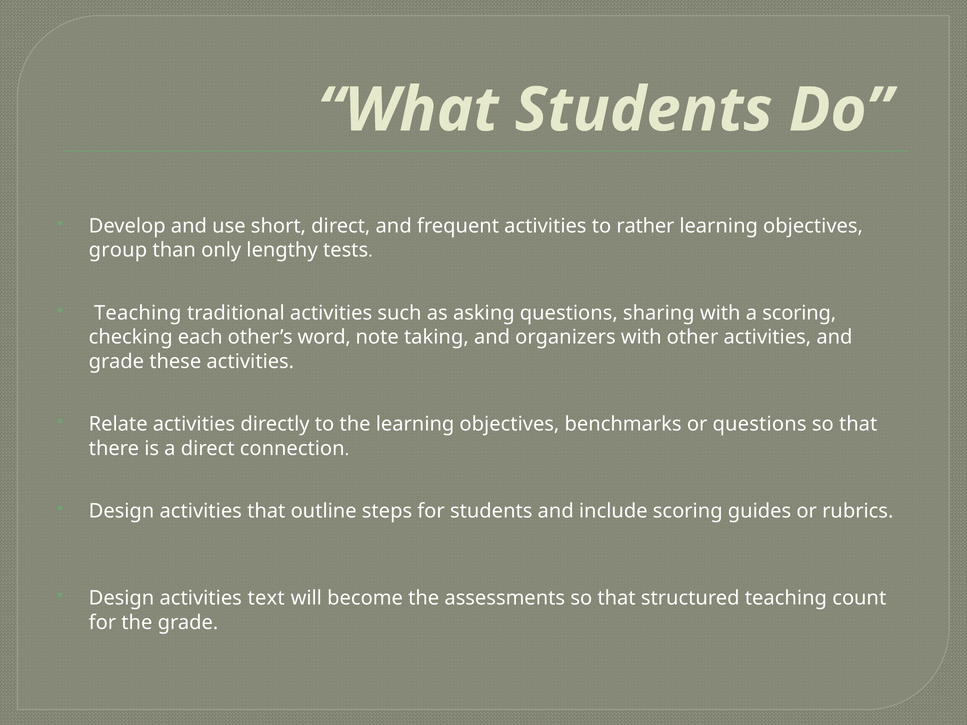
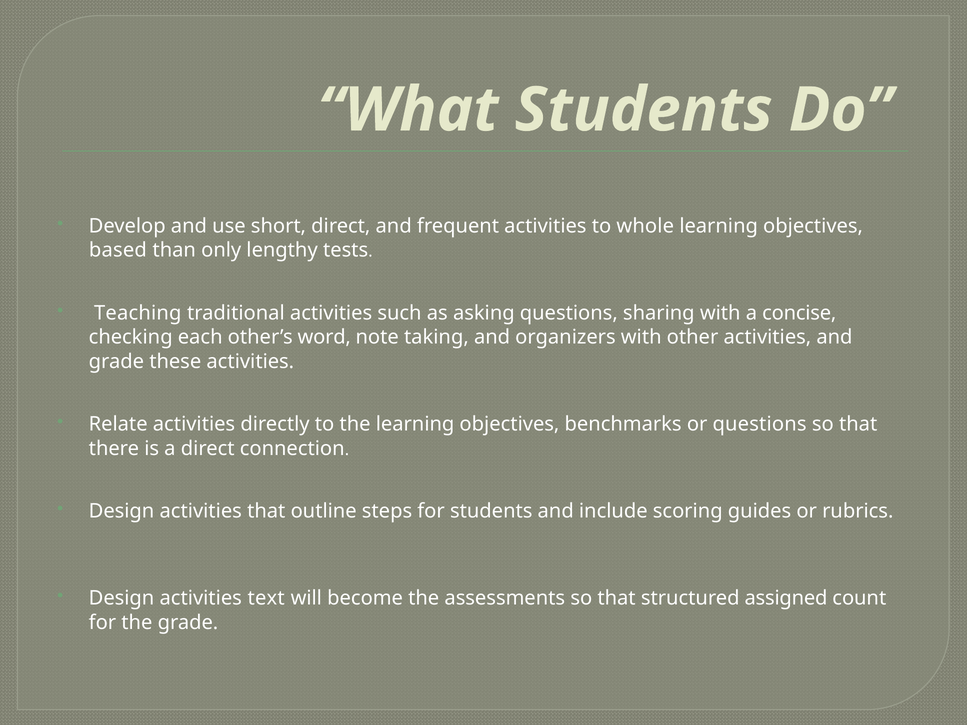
rather: rather -> whole
group: group -> based
a scoring: scoring -> concise
structured teaching: teaching -> assigned
